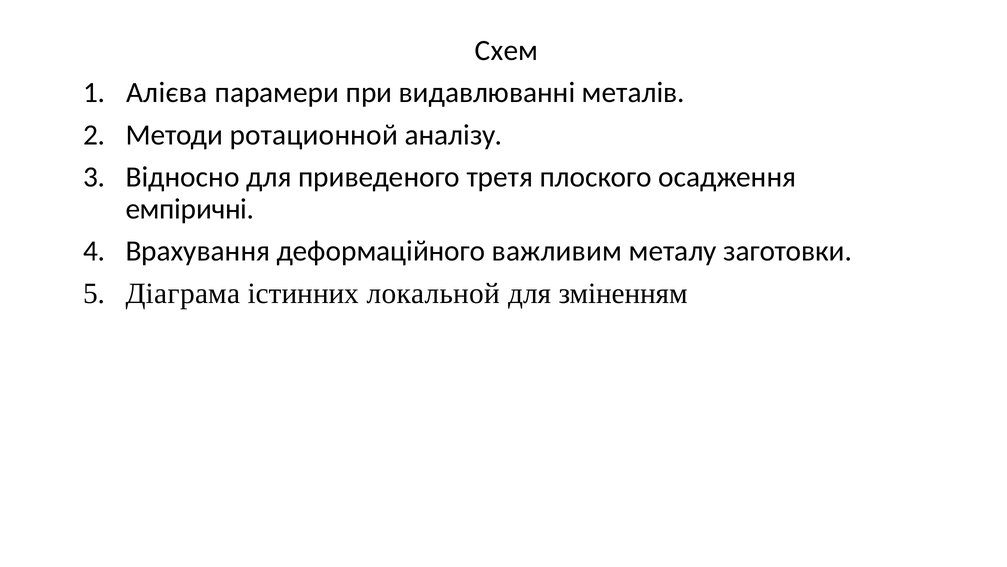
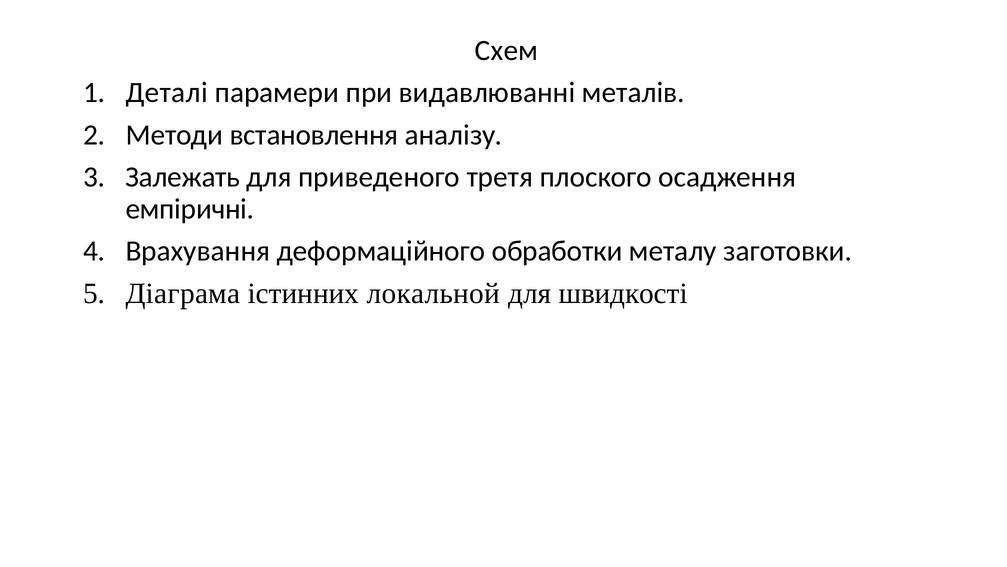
Алієва: Алієва -> Деталі
ротационной: ротационной -> встановлення
Відносно: Відносно -> Залежать
важливим: важливим -> обработки
зміненням: зміненням -> швидкості
